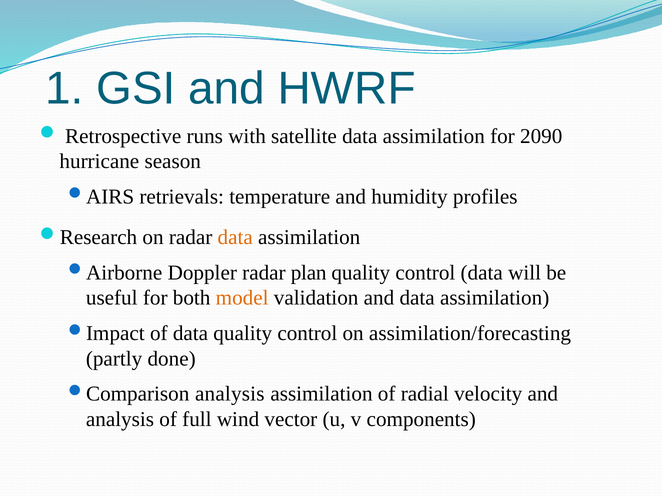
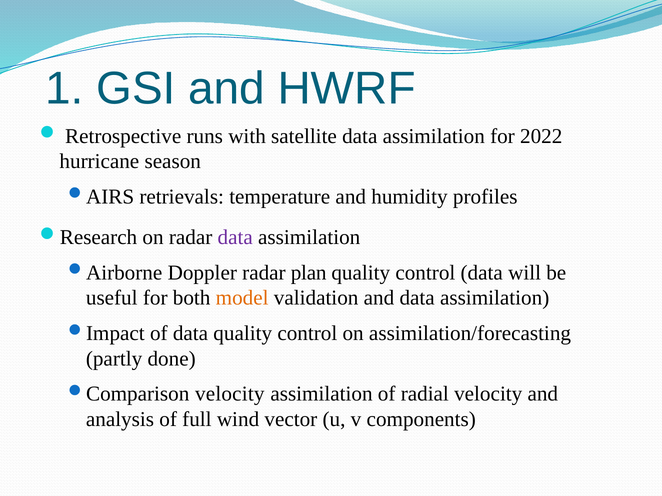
2090: 2090 -> 2022
data at (235, 238) colour: orange -> purple
analysis at (230, 394): analysis -> velocity
